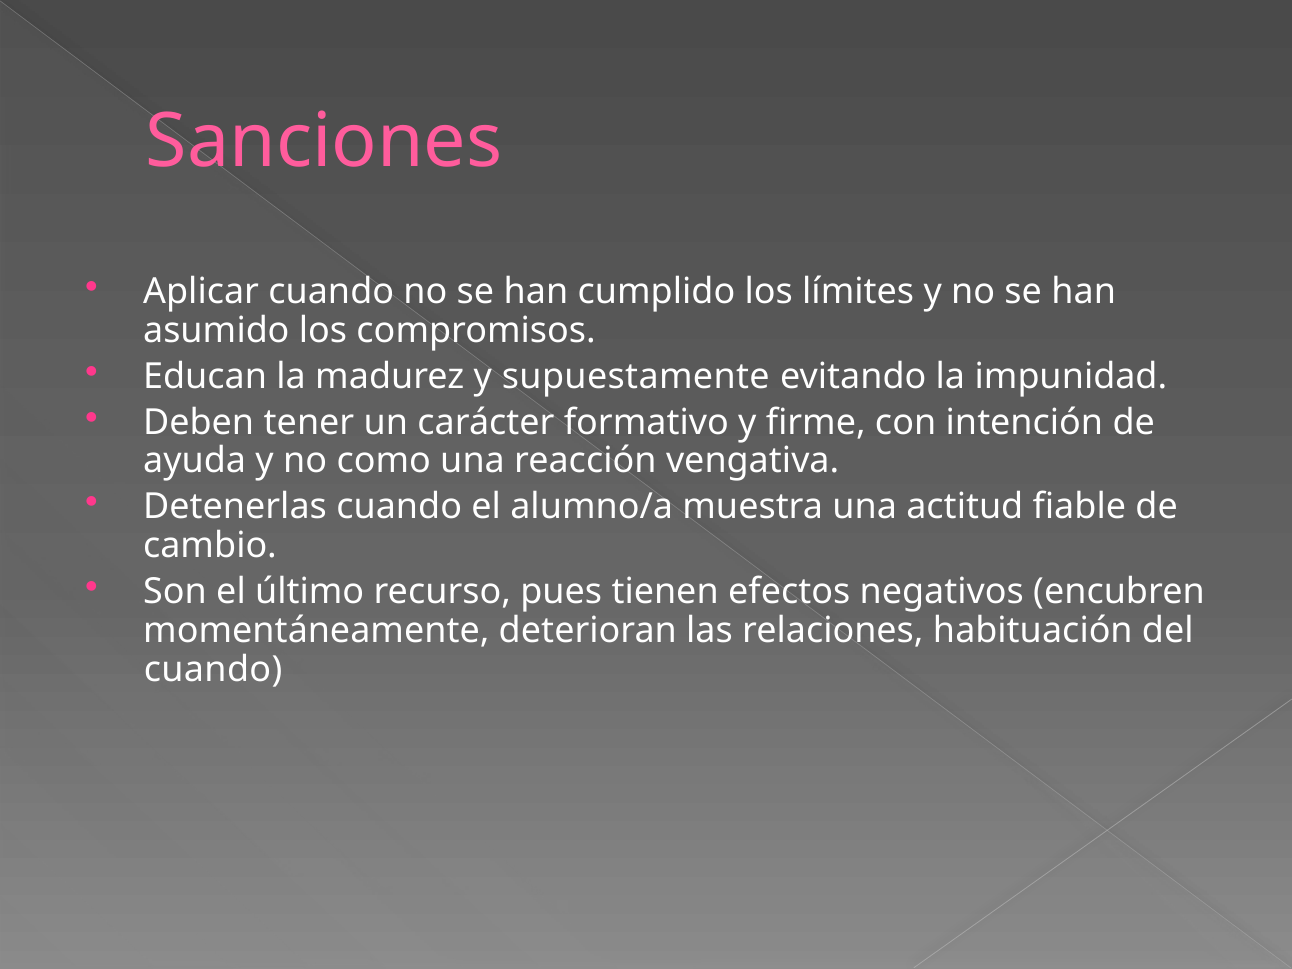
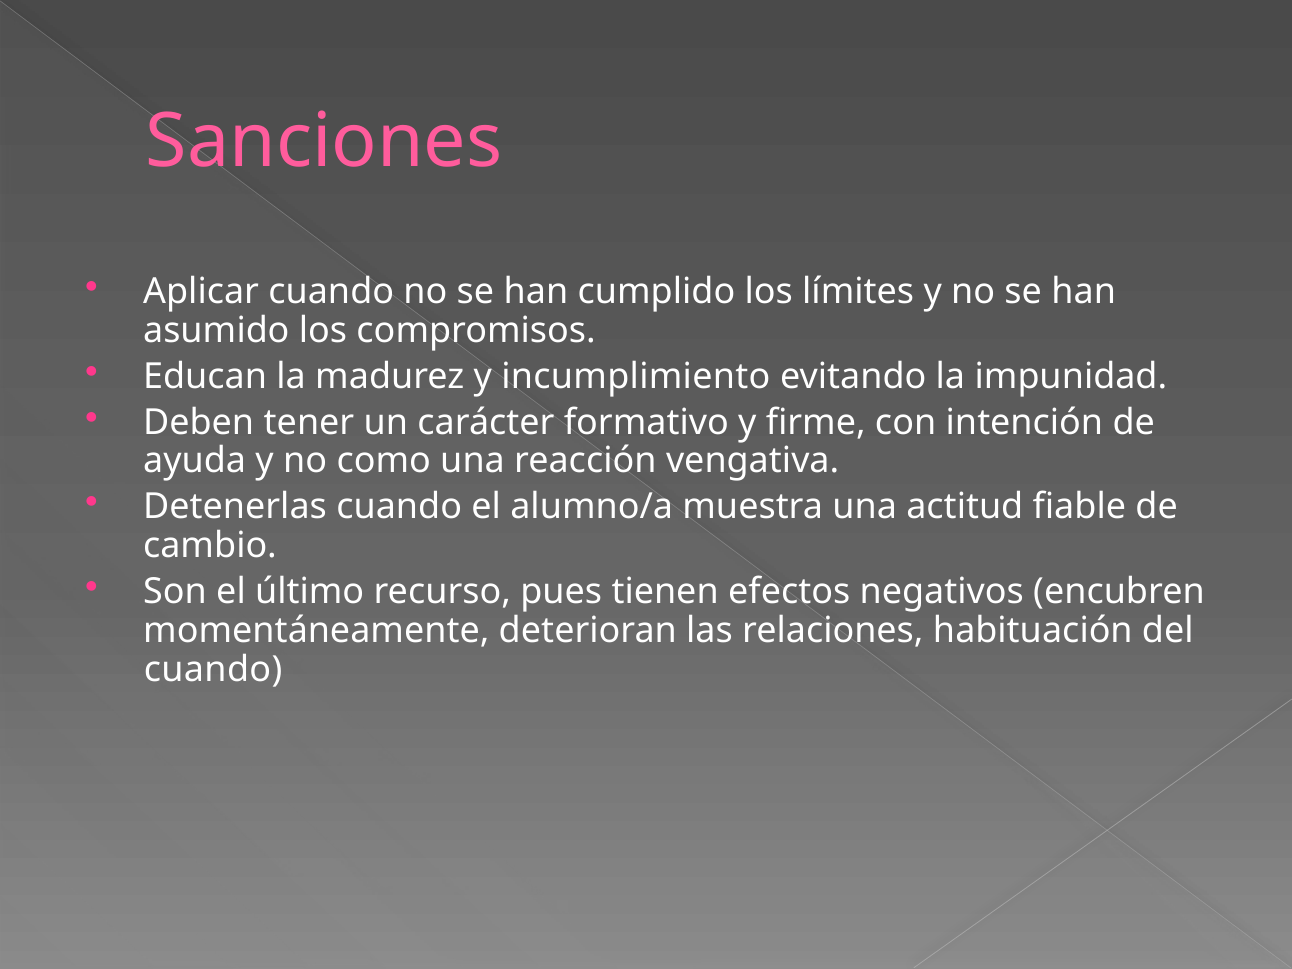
supuestamente: supuestamente -> incumplimiento
